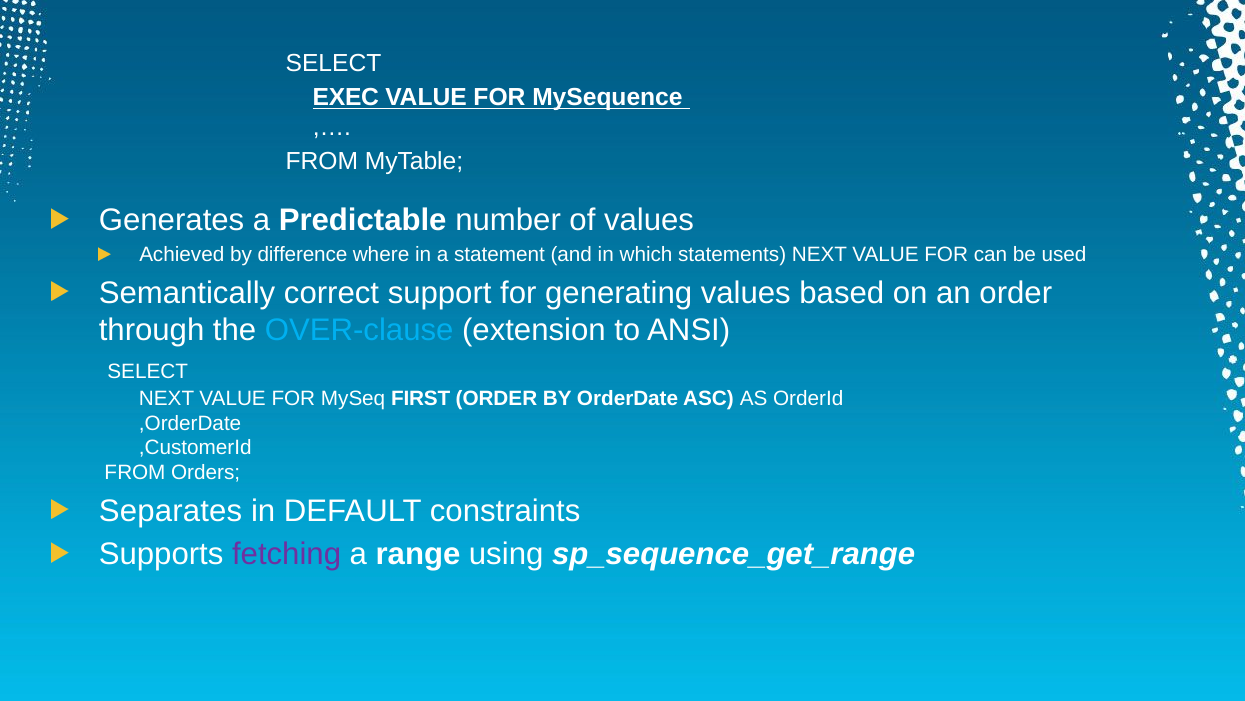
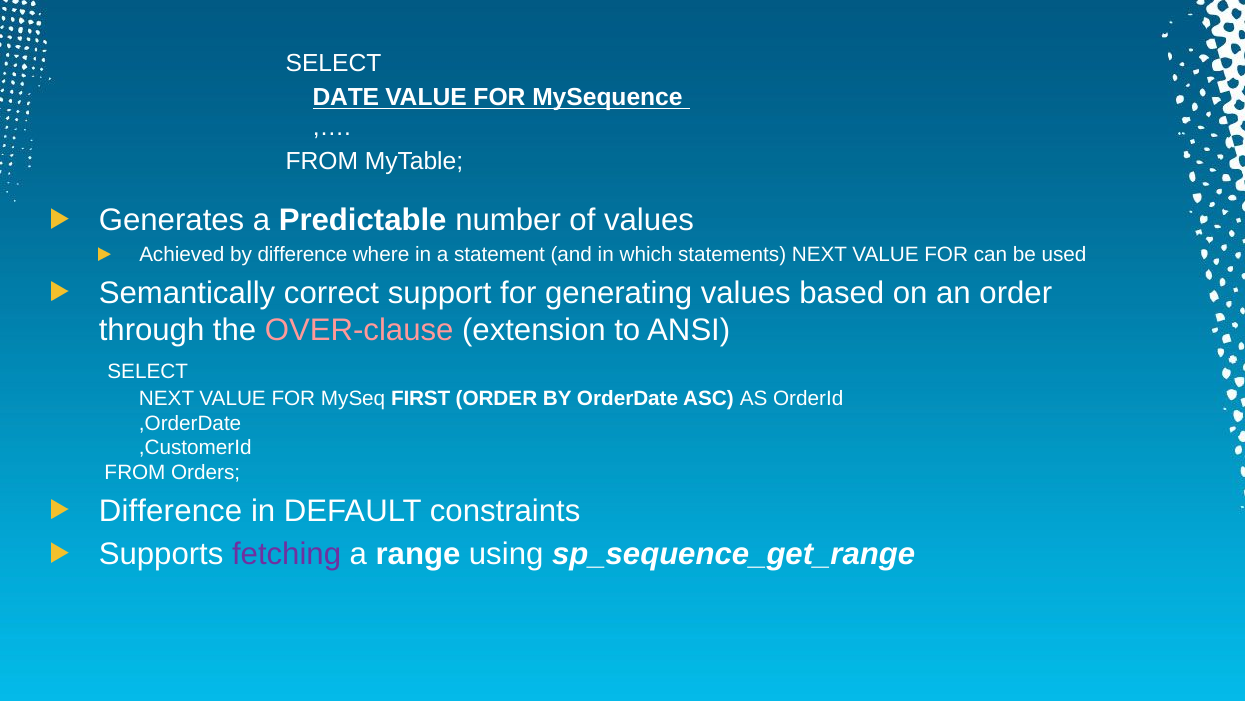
EXEC: EXEC -> DATE
OVER-clause colour: light blue -> pink
Separates at (171, 511): Separates -> Difference
